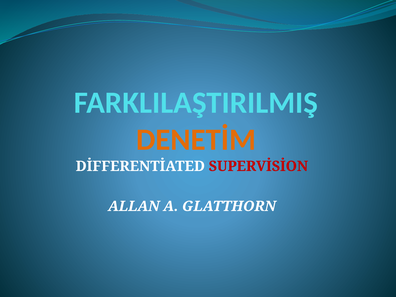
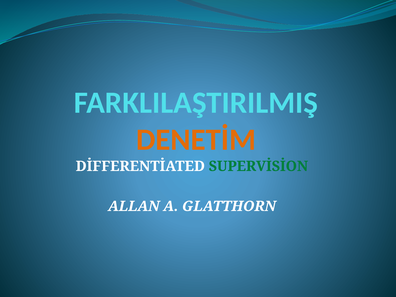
SUPERVİSİON colour: red -> green
